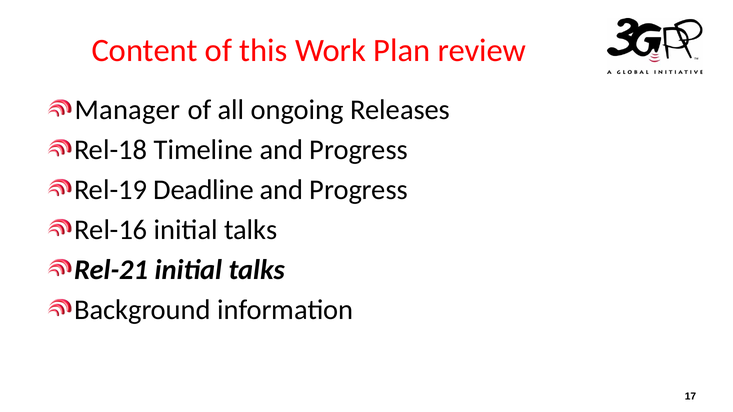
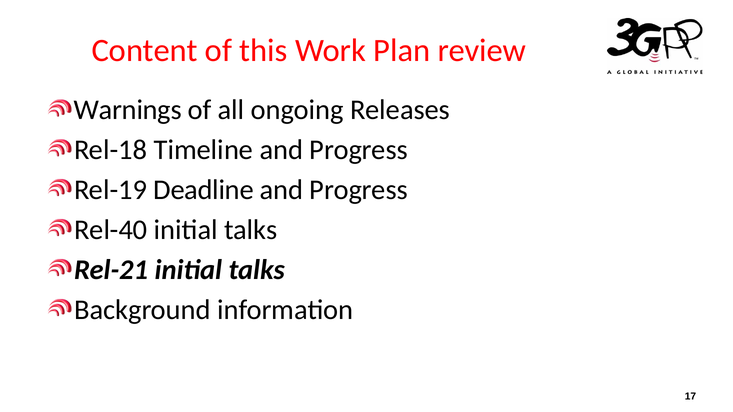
Manager: Manager -> Warnings
Rel-16: Rel-16 -> Rel-40
